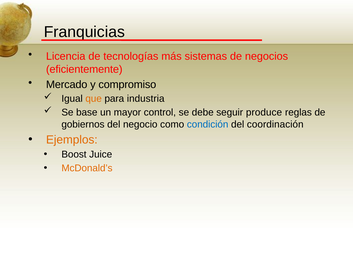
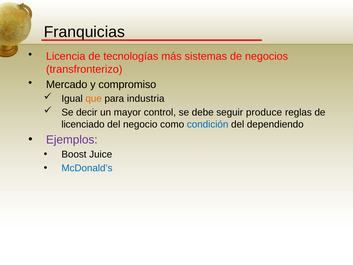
eficientemente: eficientemente -> transfronterizo
base: base -> decir
gobiernos: gobiernos -> licenciado
coordinación: coordinación -> dependiendo
Ejemplos colour: orange -> purple
McDonald’s colour: orange -> blue
